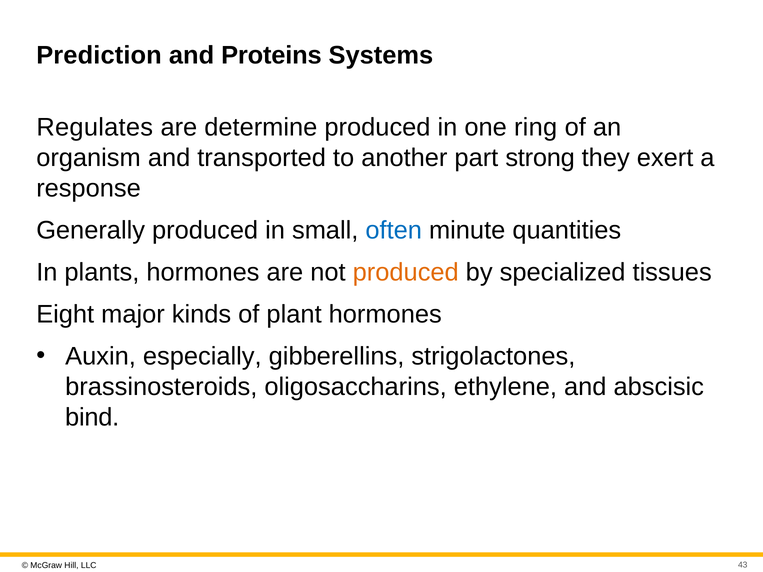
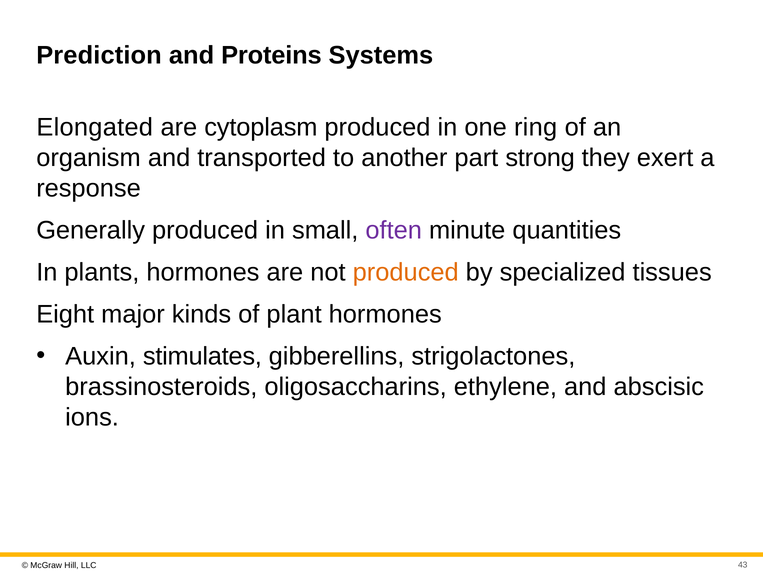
Regulates: Regulates -> Elongated
determine: determine -> cytoplasm
often colour: blue -> purple
especially: especially -> stimulates
bind: bind -> ions
